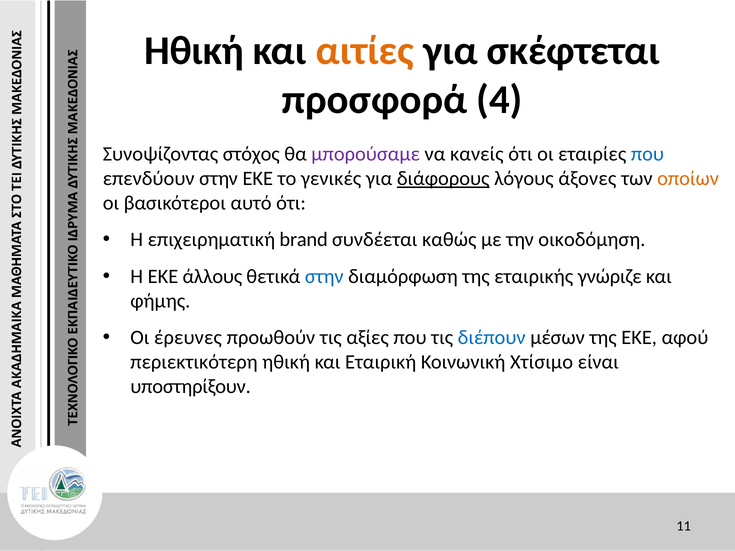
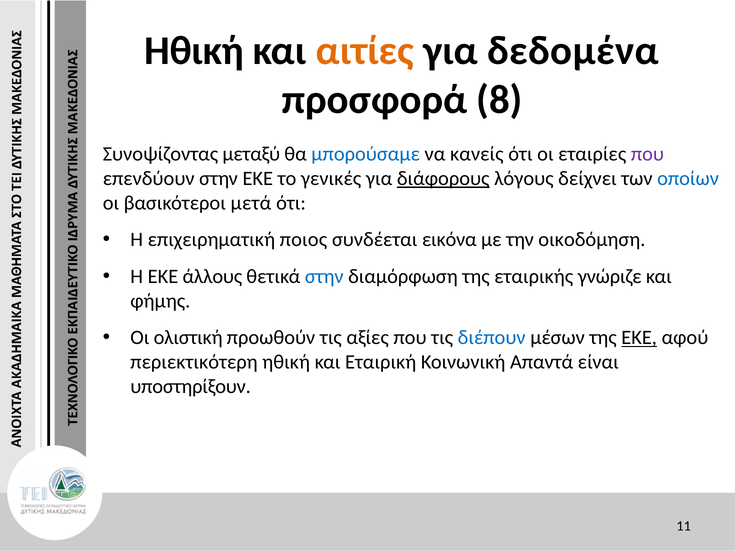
σκέφτεται: σκέφτεται -> δεδομένα
4: 4 -> 8
στόχος: στόχος -> μεταξύ
μπορούσαμε colour: purple -> blue
που at (647, 154) colour: blue -> purple
άξονες: άξονες -> δείχνει
οποίων colour: orange -> blue
αυτό: αυτό -> μετά
brand: brand -> ποιος
καθώς: καθώς -> εικόνα
έρευνες: έρευνες -> ολιστική
ΕΚΕ at (639, 338) underline: none -> present
Χτίσιμο: Χτίσιμο -> Απαντά
